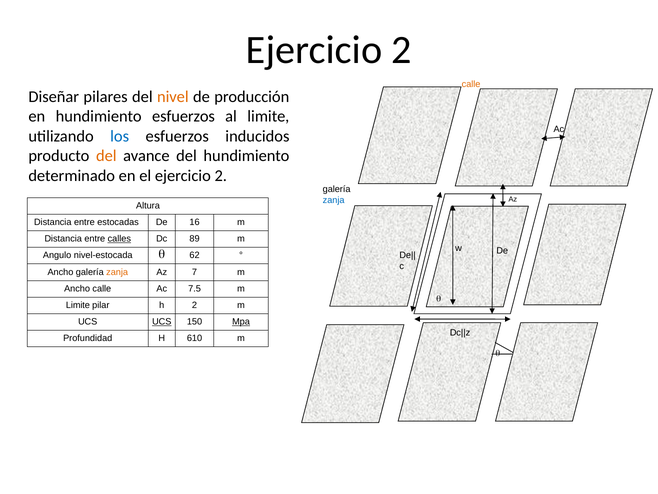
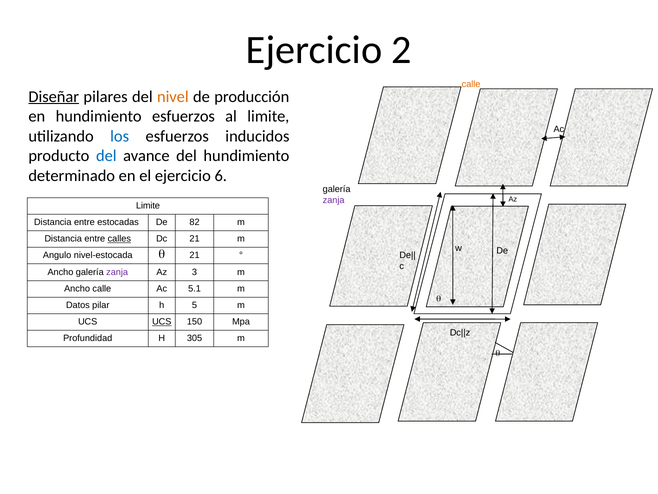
Diseñar underline: none -> present
del at (106, 156) colour: orange -> blue
el ejercicio 2: 2 -> 6
zanja at (334, 200) colour: blue -> purple
Altura at (148, 206): Altura -> Limite
16: 16 -> 82
Dc 89: 89 -> 21
q 62: 62 -> 21
zanja at (117, 272) colour: orange -> purple
7: 7 -> 3
7.5: 7.5 -> 5.1
Limite at (78, 305): Limite -> Datos
h 2: 2 -> 5
Mpa underline: present -> none
610: 610 -> 305
